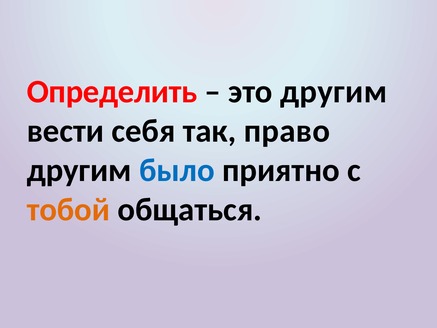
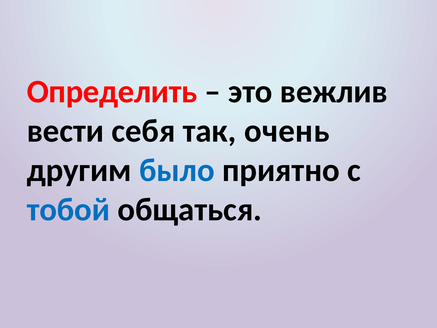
это другим: другим -> вежлив
право: право -> очень
тобой colour: orange -> blue
